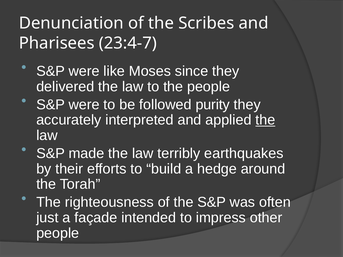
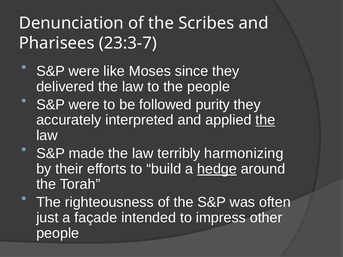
23:4-7: 23:4-7 -> 23:3-7
earthquakes: earthquakes -> harmonizing
hedge underline: none -> present
